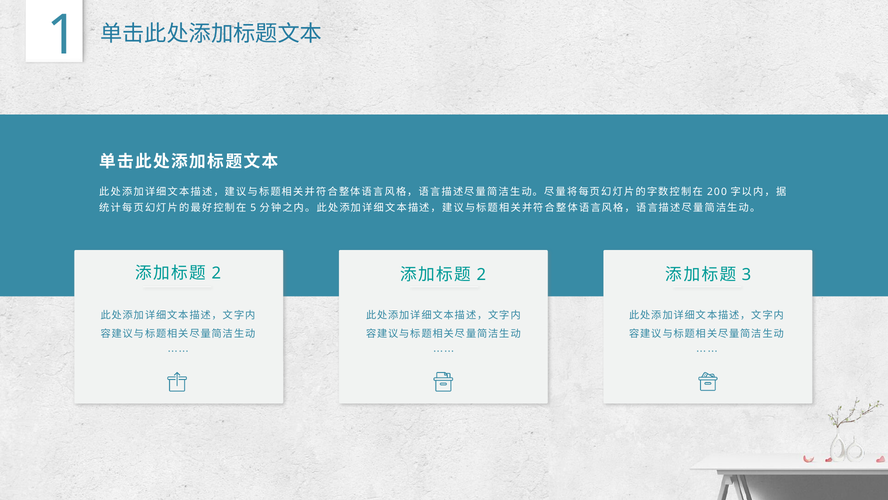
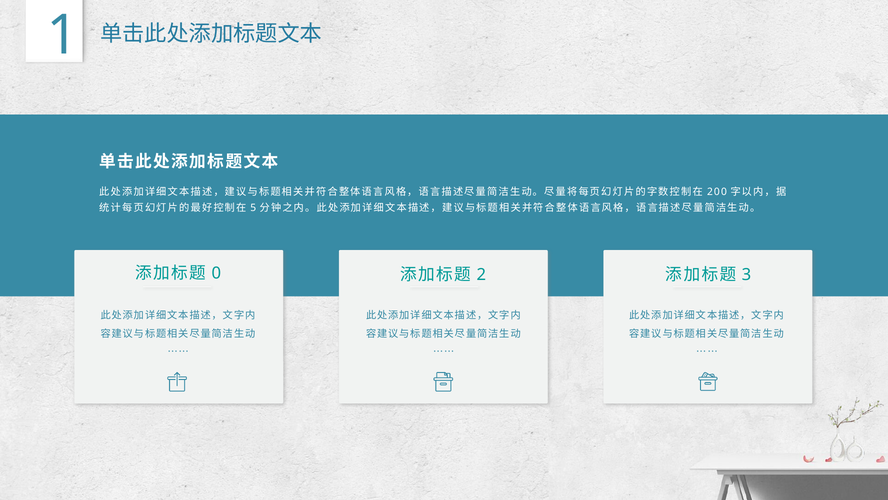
2 at (216, 273): 2 -> 0
